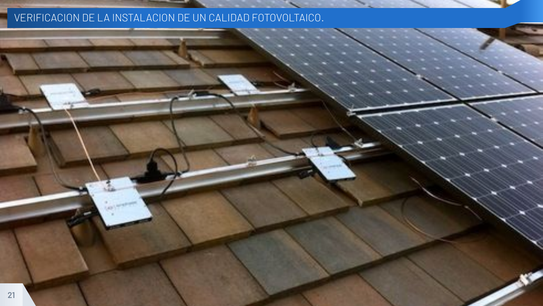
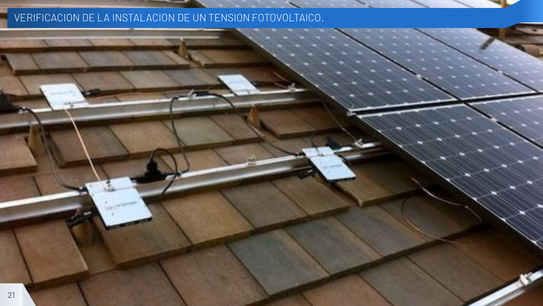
CALIDAD: CALIDAD -> TENSION
